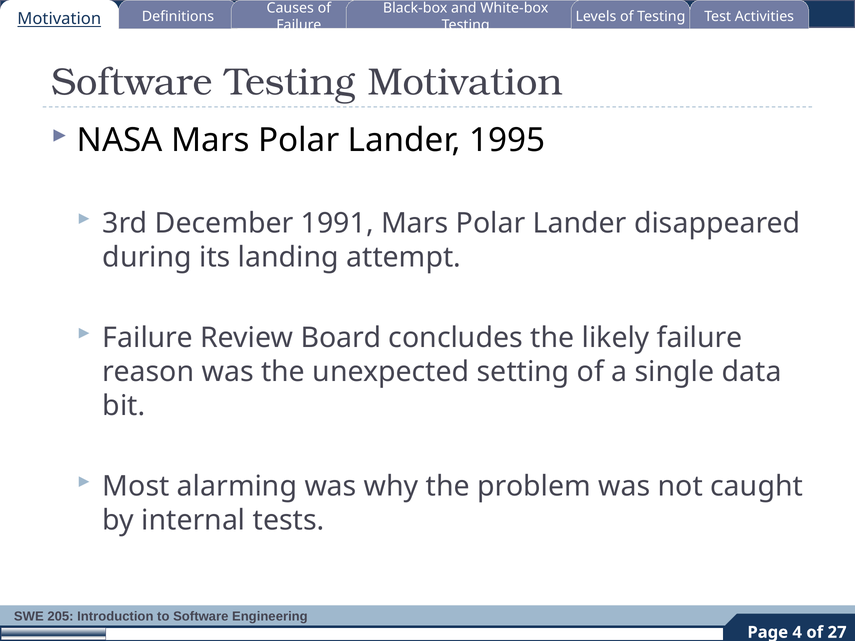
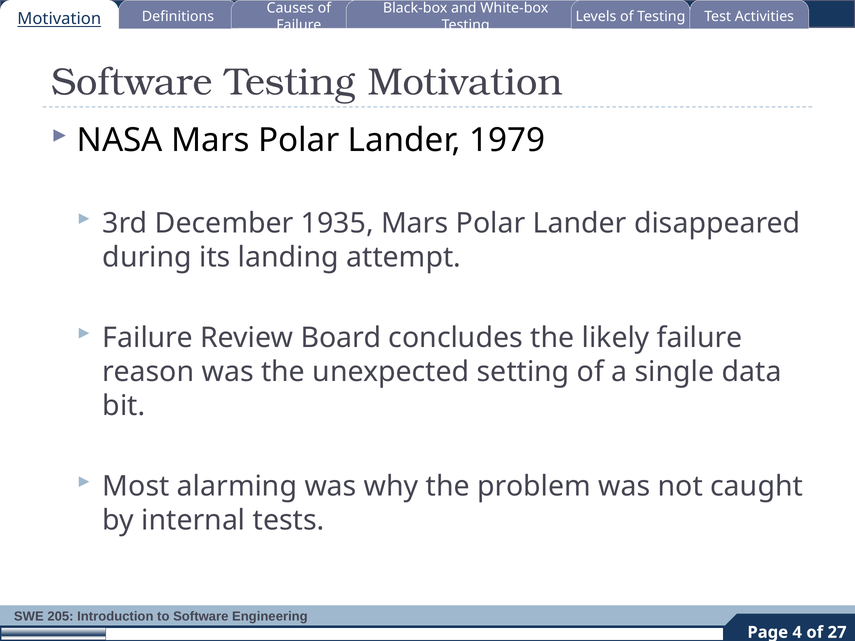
1995: 1995 -> 1979
1991: 1991 -> 1935
